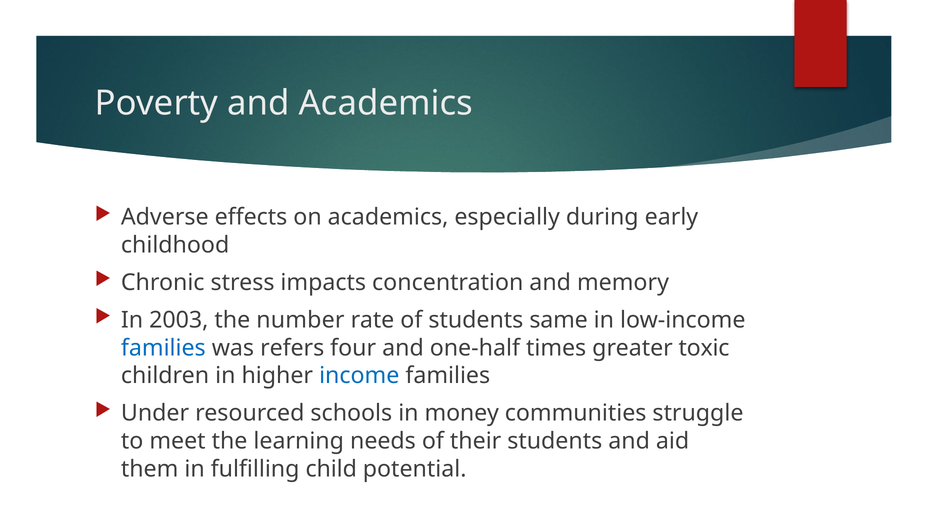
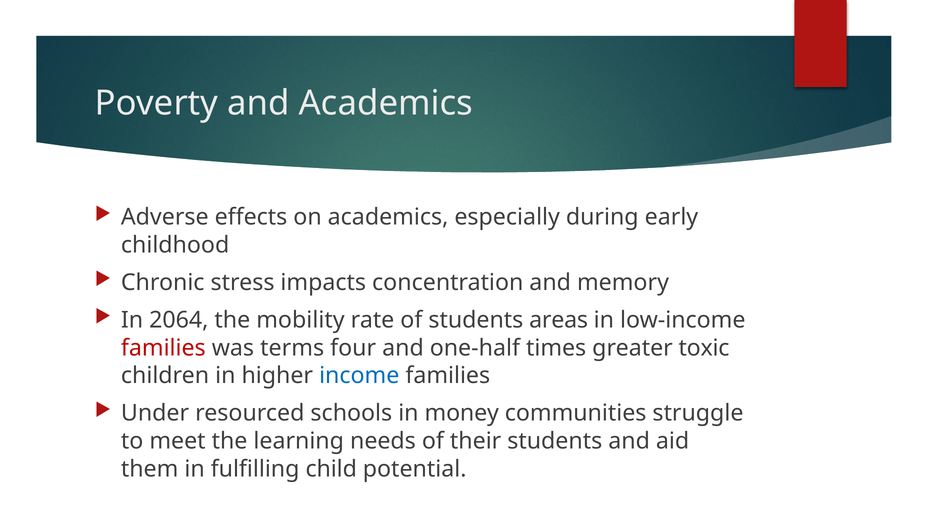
2003: 2003 -> 2064
number: number -> mobility
same: same -> areas
families at (163, 348) colour: blue -> red
refers: refers -> terms
